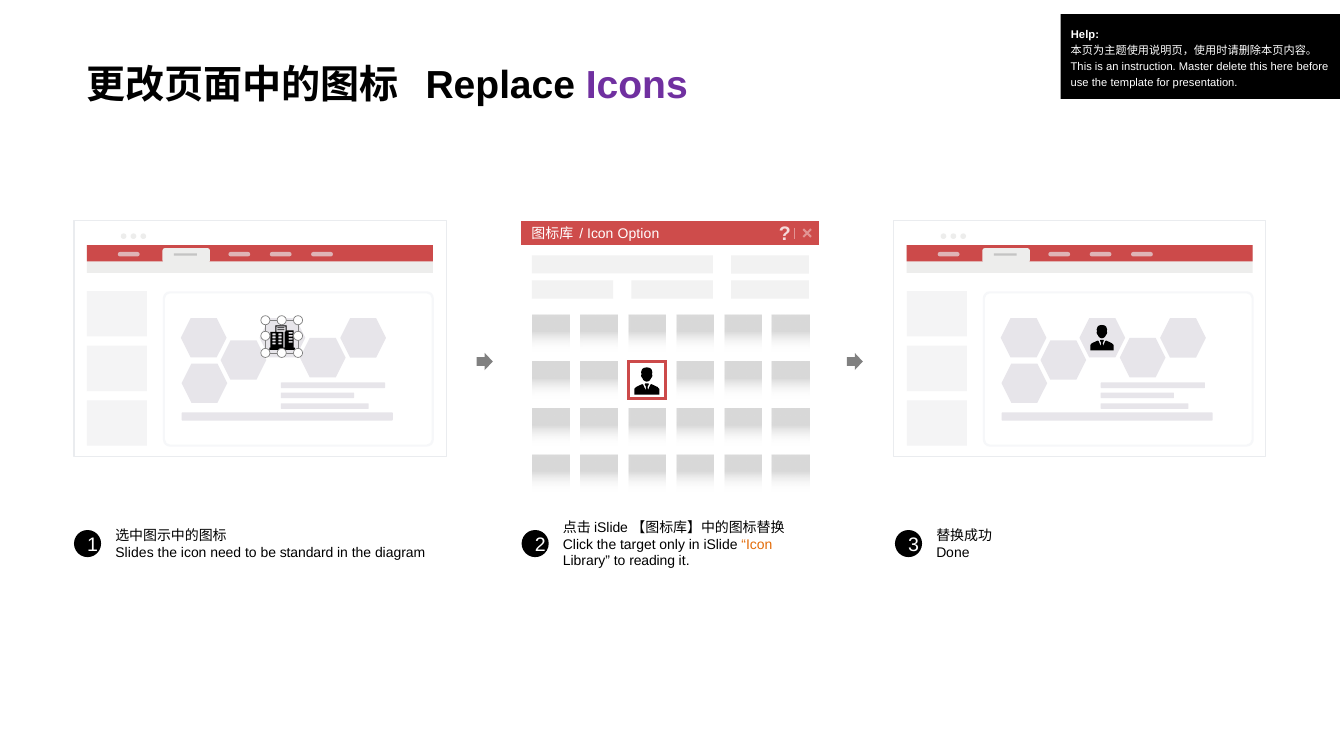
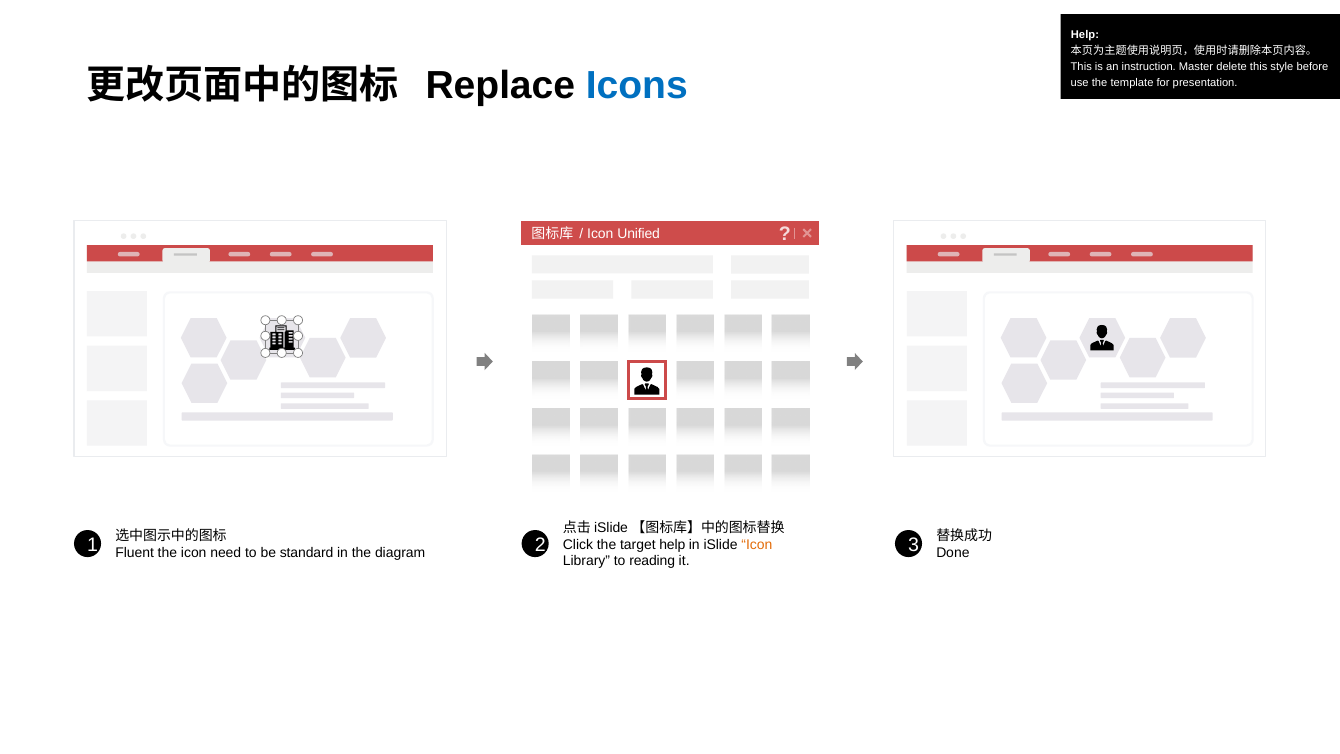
here: here -> style
Icons colour: purple -> blue
Option: Option -> Unified
target only: only -> help
Slides: Slides -> Fluent
